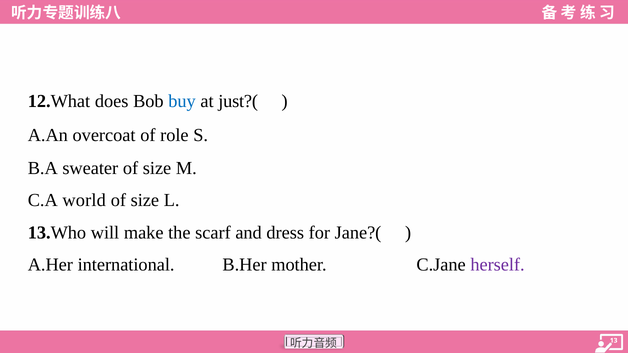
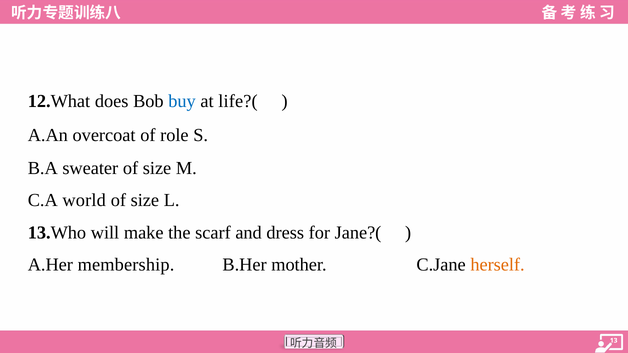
just?(: just?( -> life?(
international: international -> membership
herself colour: purple -> orange
